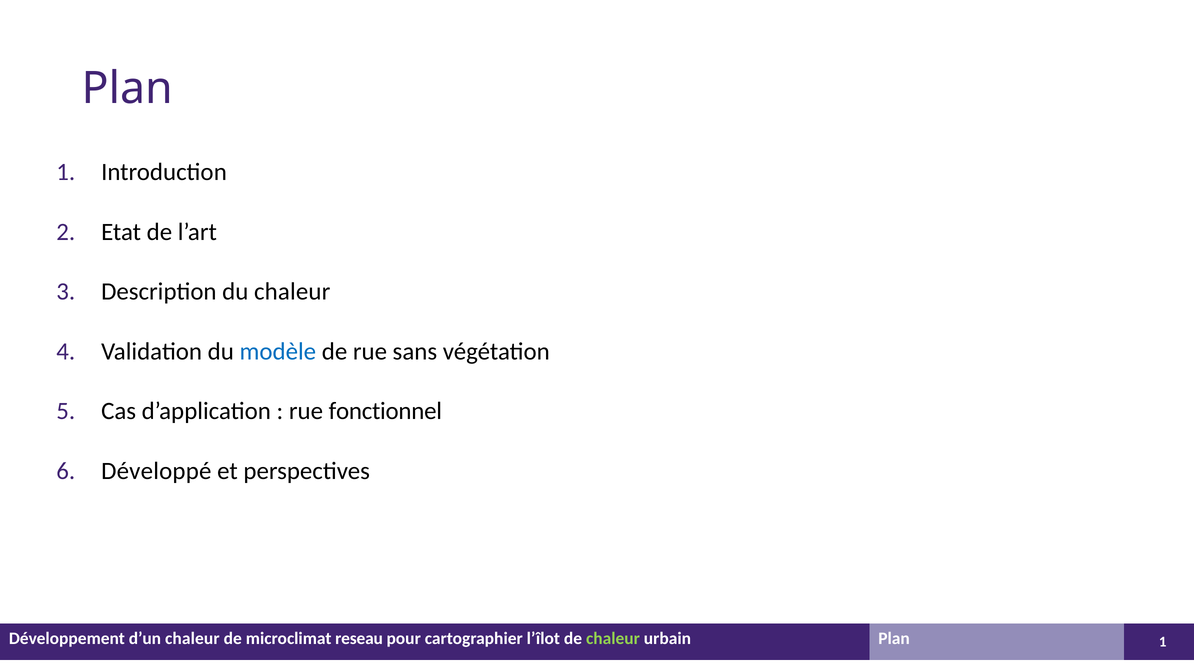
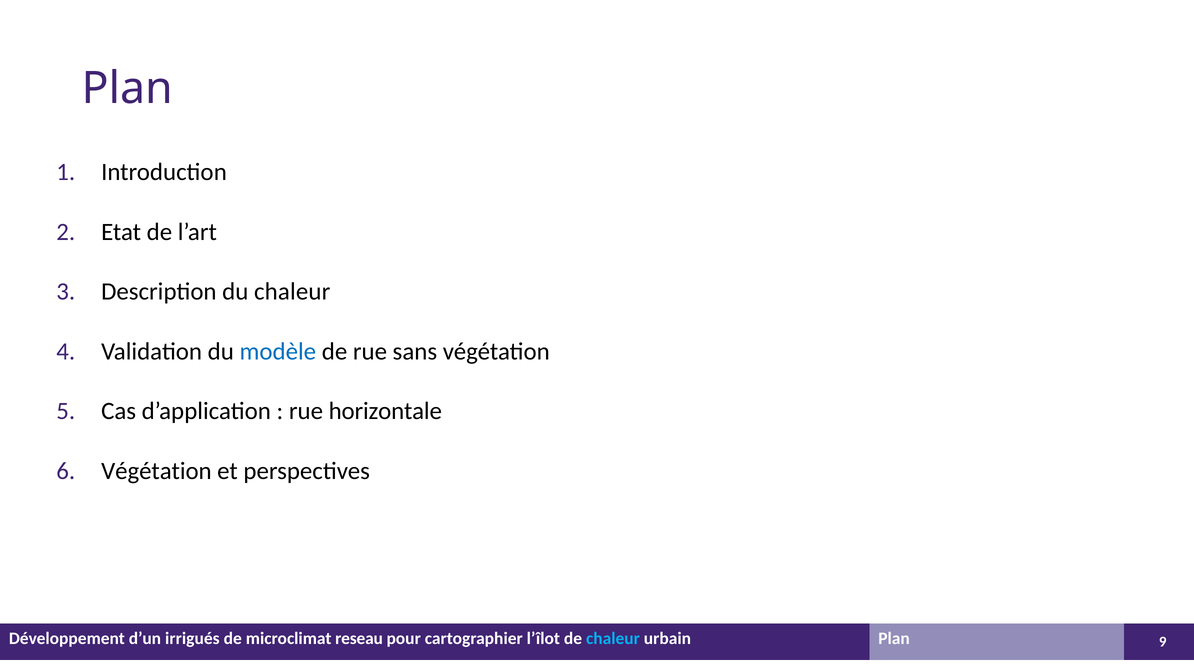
fonctionnel: fonctionnel -> horizontale
Développé at (156, 471): Développé -> Végétation
d’un chaleur: chaleur -> irrigués
chaleur at (613, 638) colour: light green -> light blue
Plan 1: 1 -> 9
